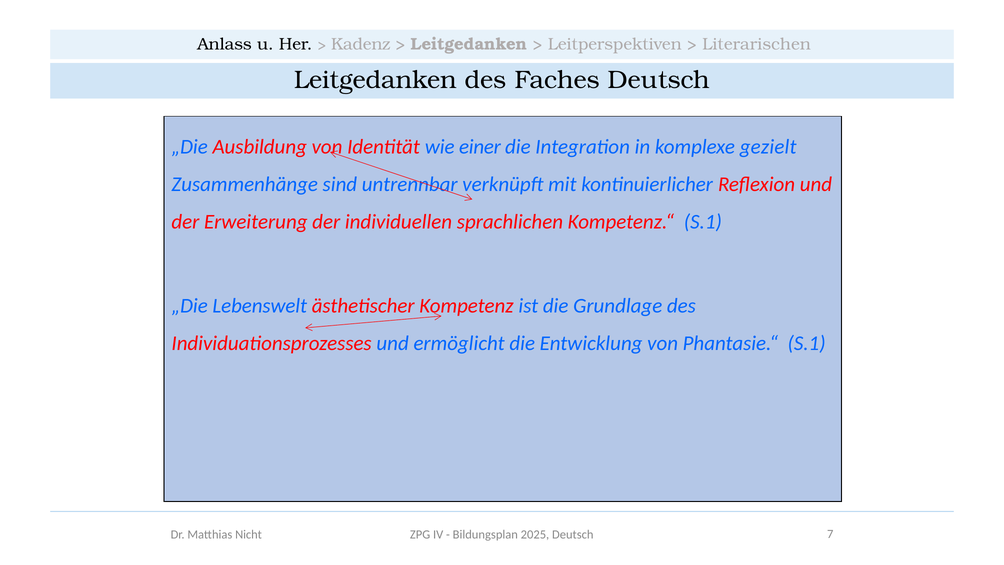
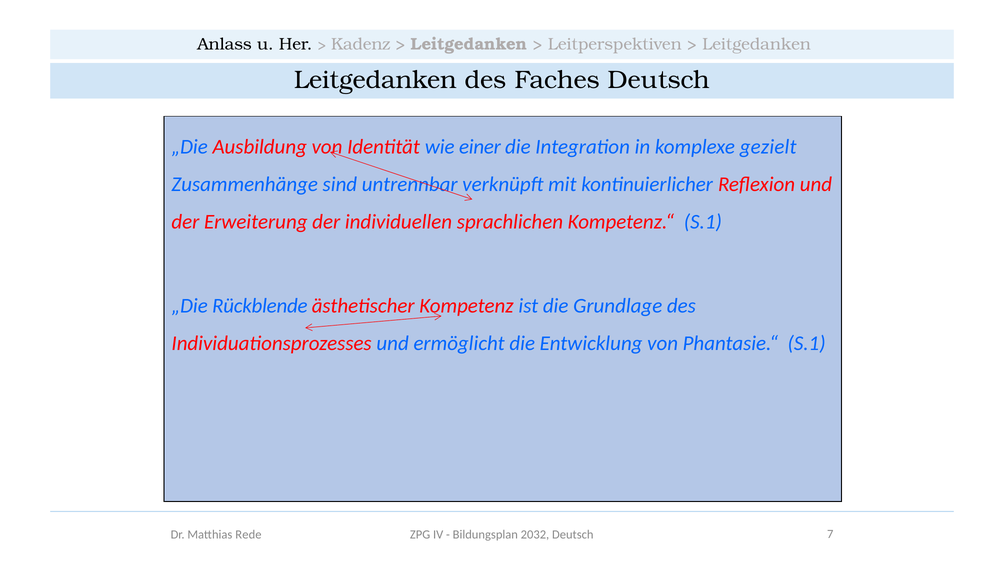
Literarischen at (757, 44): Literarischen -> Leitgedanken
Lebenswelt: Lebenswelt -> Rückblende
Nicht: Nicht -> Rede
2025: 2025 -> 2032
